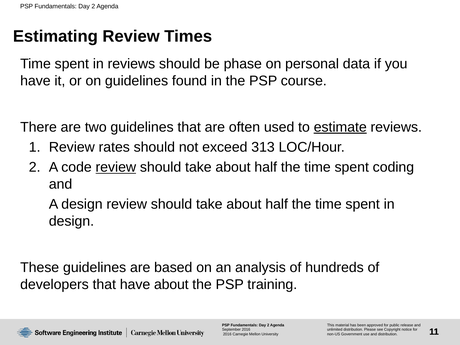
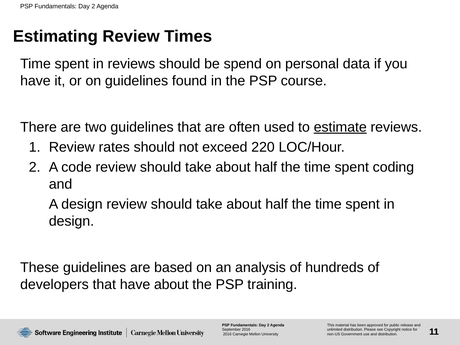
phase: phase -> spend
313: 313 -> 220
review at (116, 167) underline: present -> none
